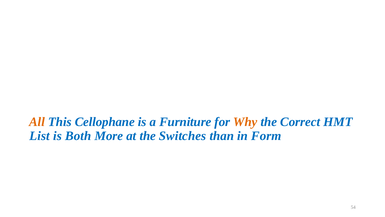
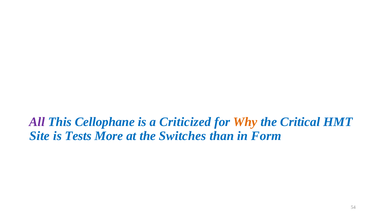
All colour: orange -> purple
Furniture: Furniture -> Criticized
Correct: Correct -> Critical
List: List -> Site
Both: Both -> Tests
